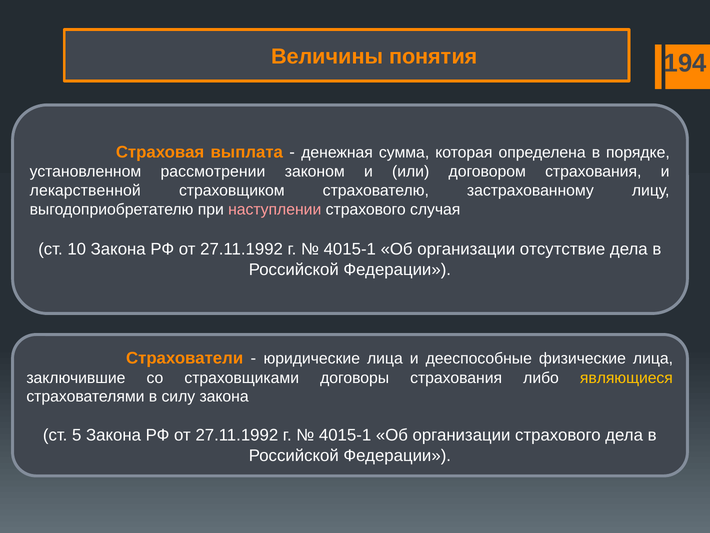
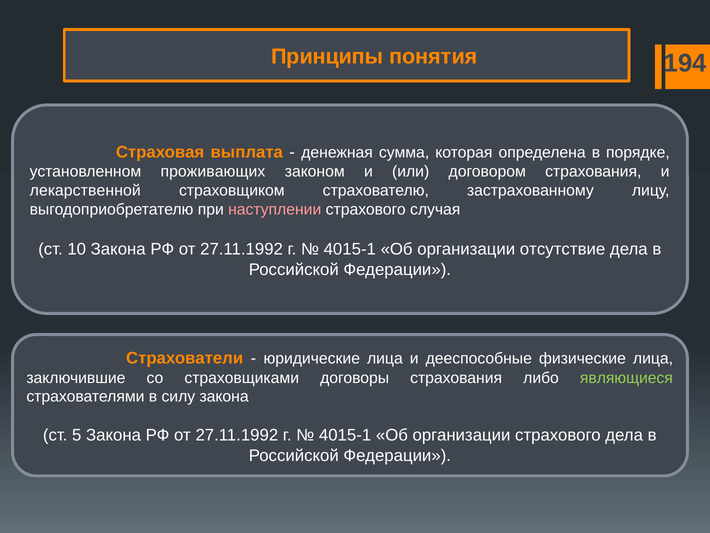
Величины: Величины -> Принципы
рассмотрении: рассмотрении -> проживающих
являющиеся colour: yellow -> light green
